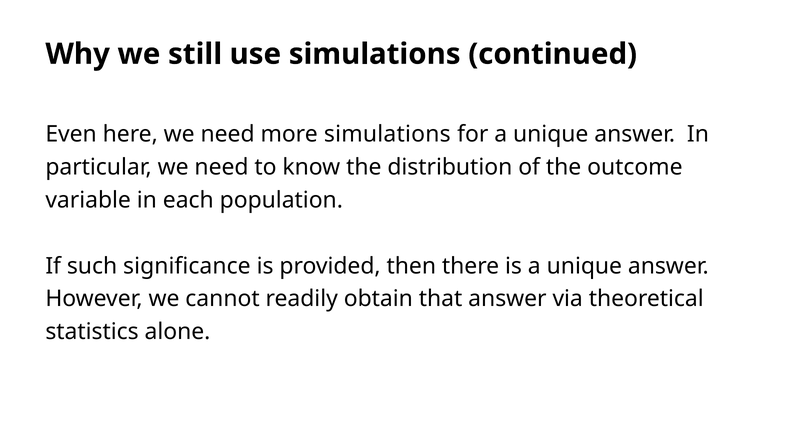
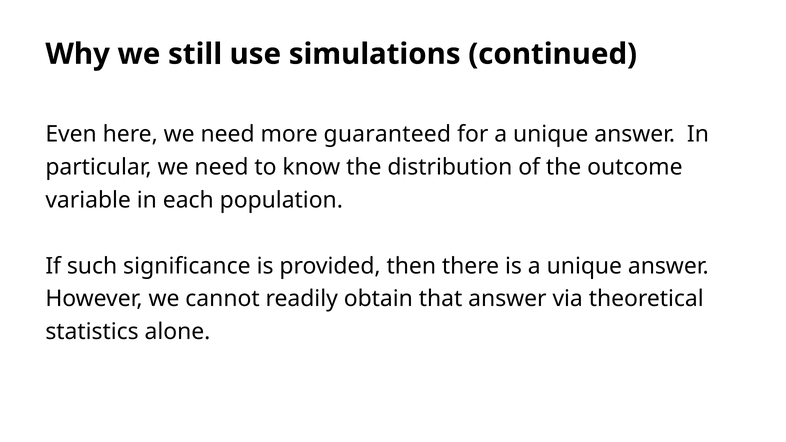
more simulations: simulations -> guaranteed
